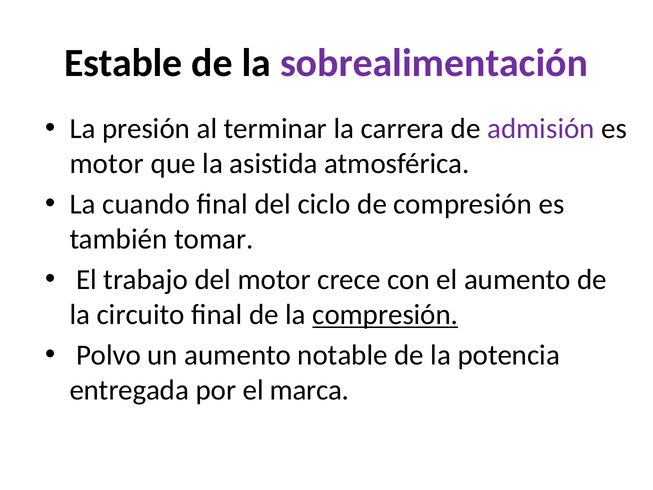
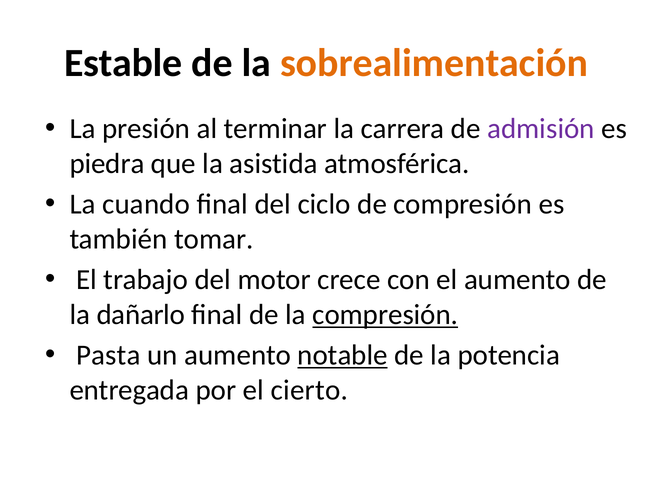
sobrealimentación colour: purple -> orange
motor at (107, 164): motor -> piedra
circuito: circuito -> dañarlo
Polvo: Polvo -> Pasta
notable underline: none -> present
marca: marca -> cierto
